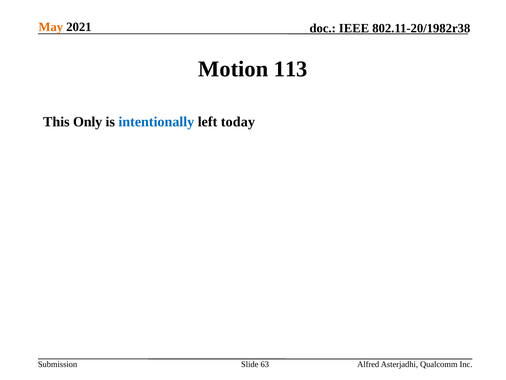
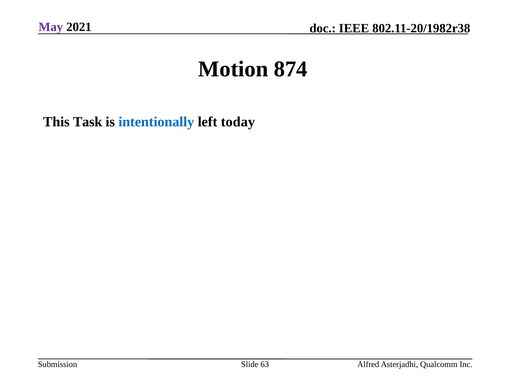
May colour: orange -> purple
113: 113 -> 874
Only: Only -> Task
